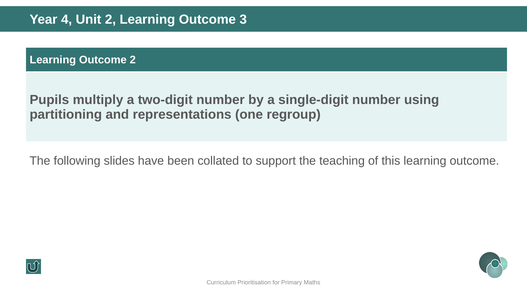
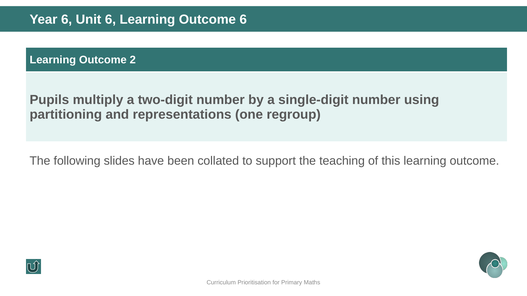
Year 4: 4 -> 6
Unit 2: 2 -> 6
Outcome 3: 3 -> 6
